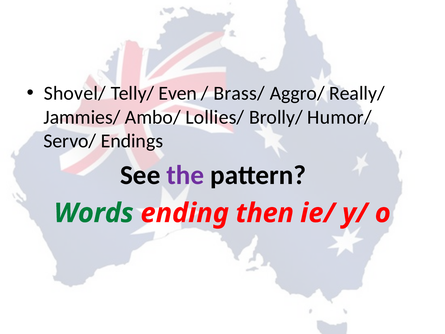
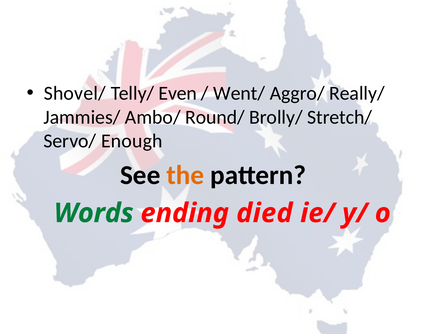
Brass/: Brass/ -> Went/
Lollies/: Lollies/ -> Round/
Humor/: Humor/ -> Stretch/
Endings: Endings -> Enough
the colour: purple -> orange
then: then -> died
